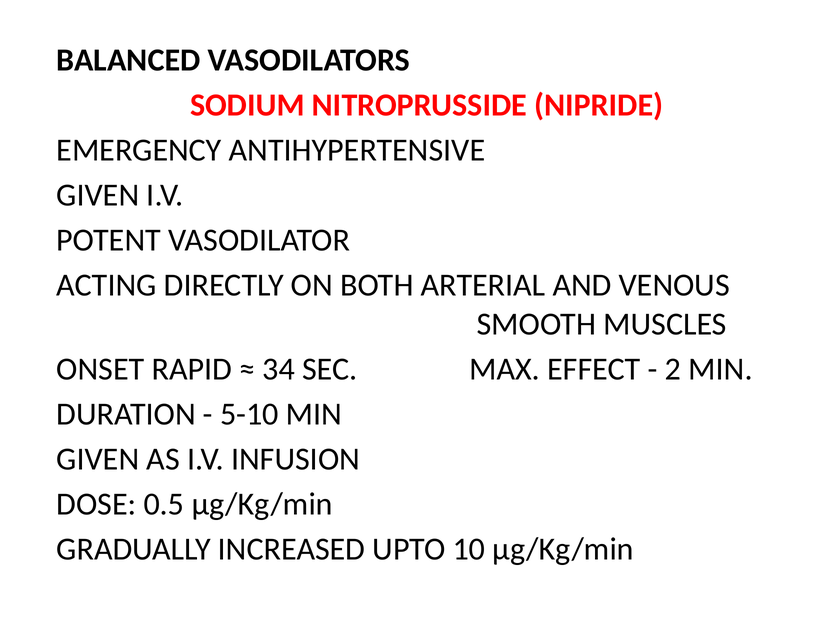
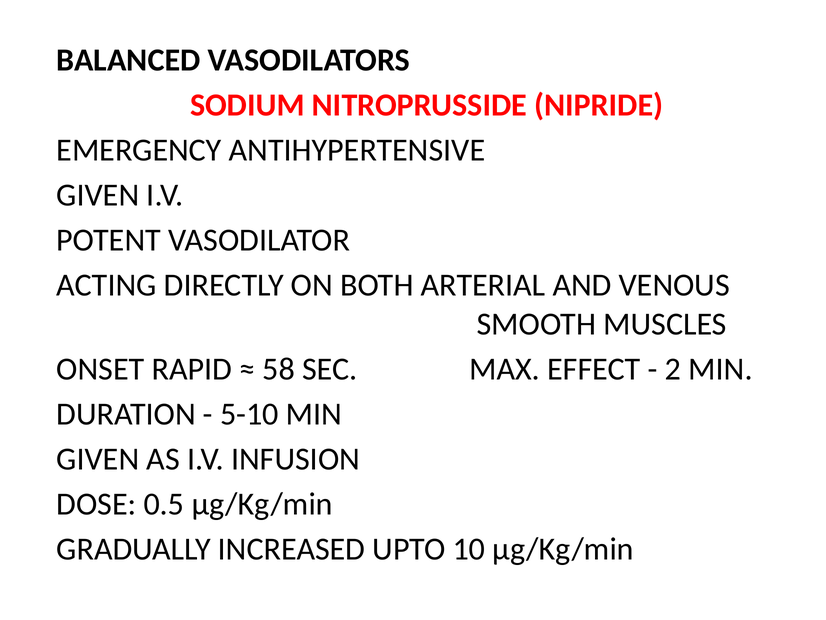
34: 34 -> 58
